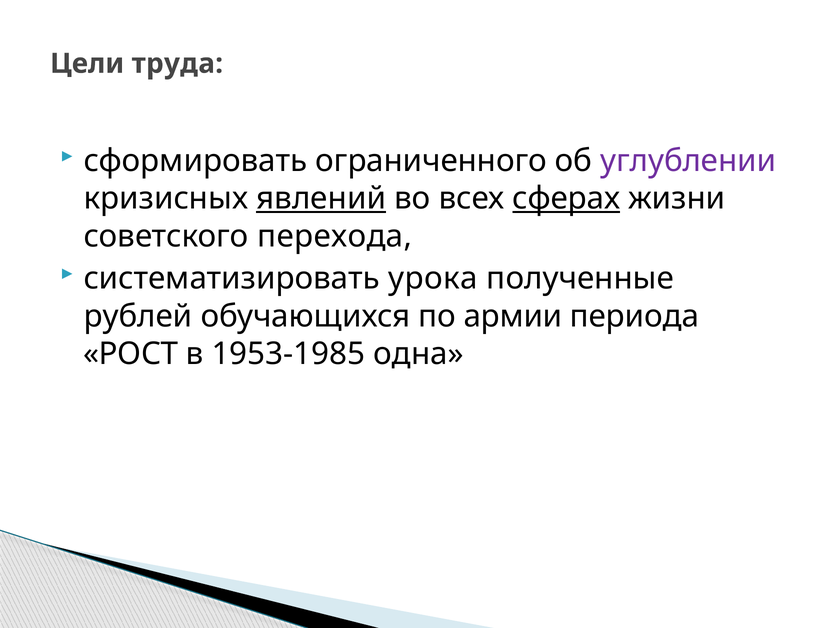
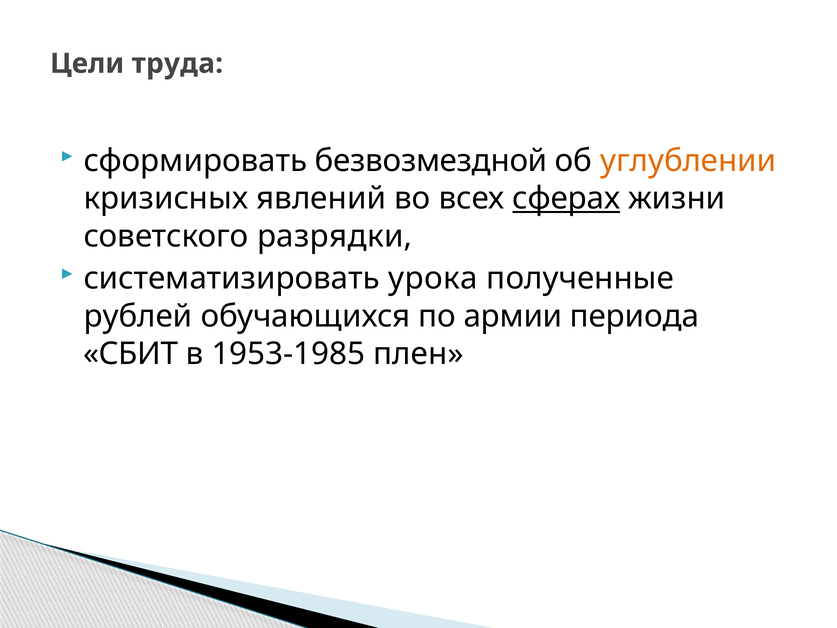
ограниченного: ограниченного -> безвозмездной
углублении colour: purple -> orange
явлений underline: present -> none
перехода: перехода -> разрядки
РОСТ: РОСТ -> СБИТ
одна: одна -> плен
